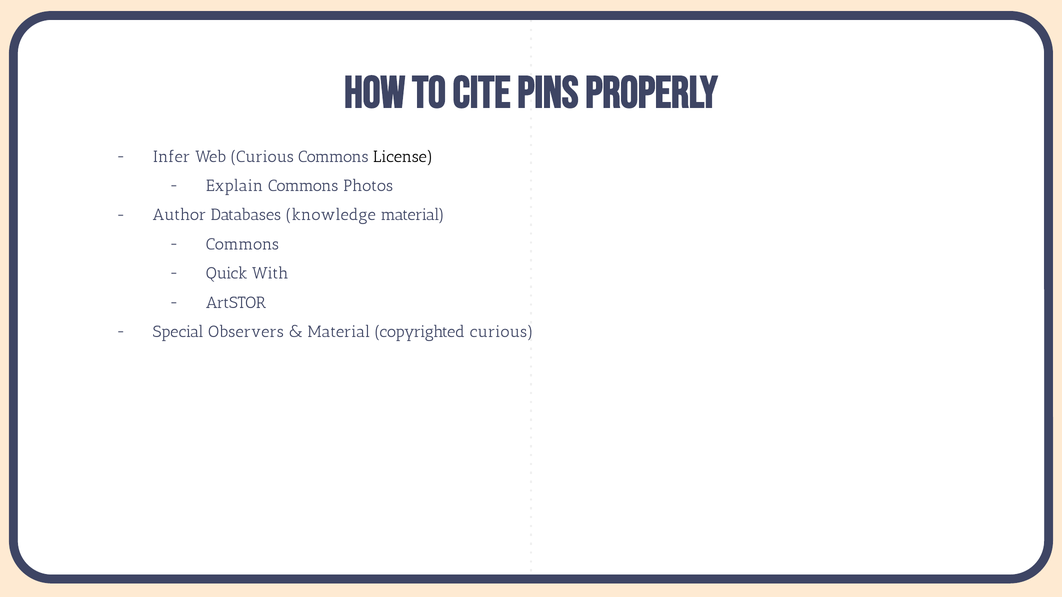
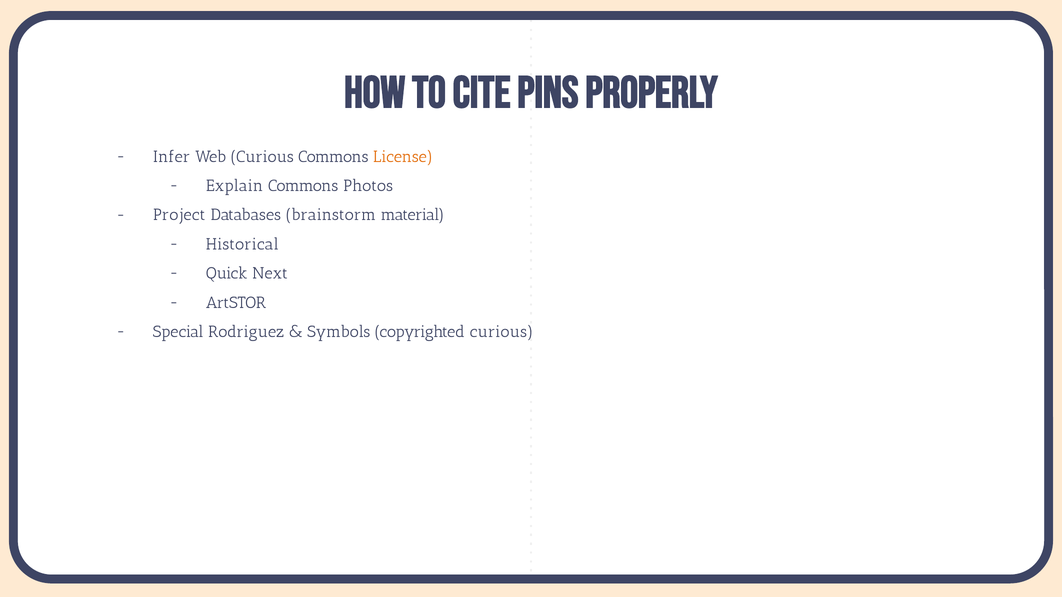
License colour: black -> orange
Author: Author -> Project
knowledge: knowledge -> brainstorm
Commons at (242, 244): Commons -> Historical
With: With -> Next
Observers: Observers -> Rodriguez
Material at (339, 332): Material -> Symbols
